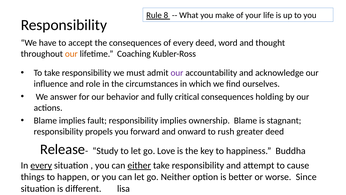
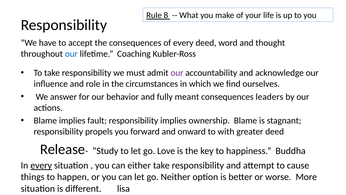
our at (71, 54) colour: orange -> blue
critical: critical -> meant
holding: holding -> leaders
rush: rush -> with
either underline: present -> none
Since: Since -> More
